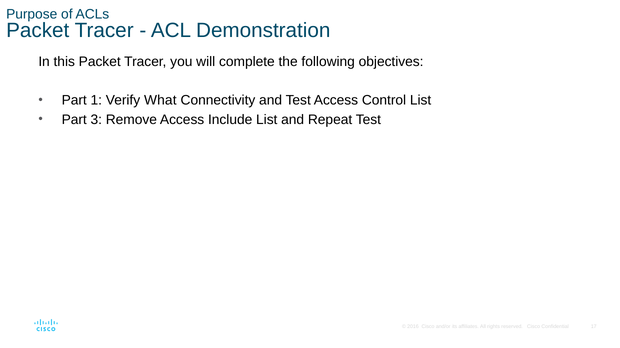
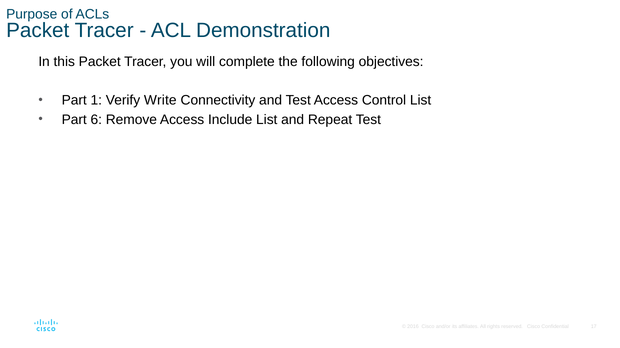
What: What -> Write
3: 3 -> 6
